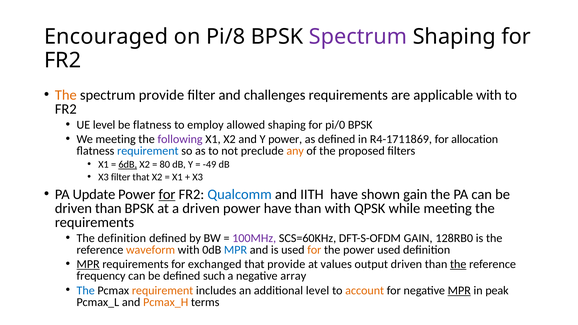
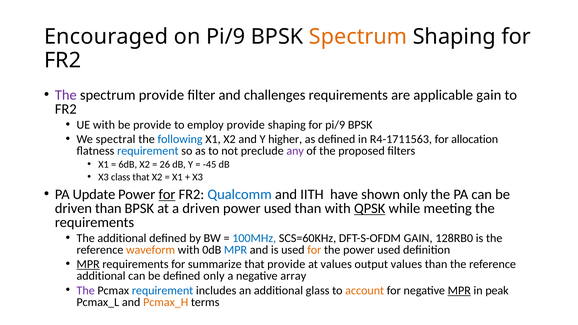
on Pi/8: Pi/8 -> Pi/9
Spectrum at (358, 37) colour: purple -> orange
The at (66, 95) colour: orange -> purple
applicable with: with -> gain
UE level: level -> with
be flatness: flatness -> provide
employ allowed: allowed -> provide
for pi/0: pi/0 -> pi/9
We meeting: meeting -> spectral
following colour: purple -> blue
Y power: power -> higher
R4-1711869: R4-1711869 -> R4-1711563
any colour: orange -> purple
6dB underline: present -> none
80: 80 -> 26
-49: -49 -> -45
X3 filter: filter -> class
shown gain: gain -> only
have at (278, 209): have -> used
QPSK underline: none -> present
The definition: definition -> additional
100MHz colour: purple -> blue
exchanged: exchanged -> summarize
output driven: driven -> values
the at (458, 264) underline: present -> none
frequency at (101, 276): frequency -> additional
defined such: such -> only
The at (86, 290) colour: blue -> purple
requirement at (163, 290) colour: orange -> blue
additional level: level -> glass
